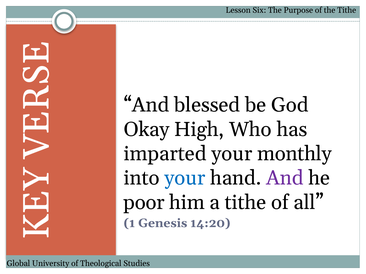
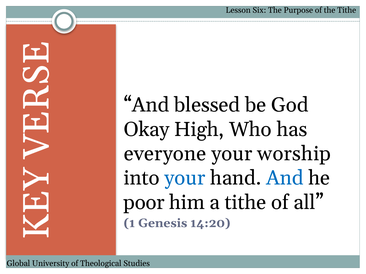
imparted: imparted -> everyone
monthly: monthly -> worship
And at (285, 178) colour: purple -> blue
